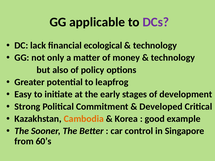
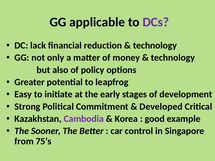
ecological: ecological -> reduction
Cambodia colour: orange -> purple
60’s: 60’s -> 75’s
